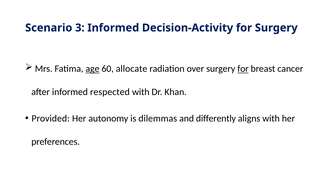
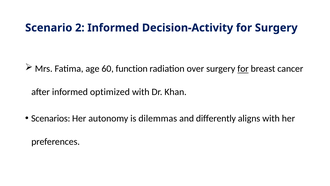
3: 3 -> 2
age underline: present -> none
allocate: allocate -> function
respected: respected -> optimized
Provided: Provided -> Scenarios
